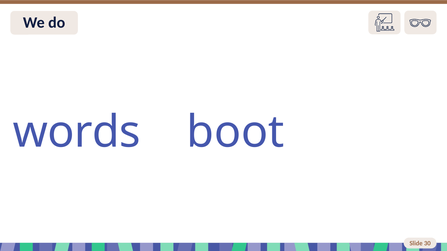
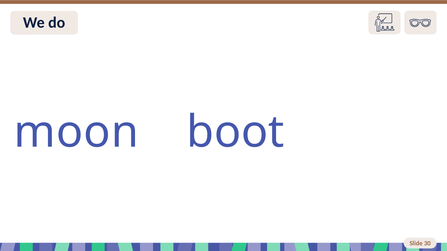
words: words -> moon
